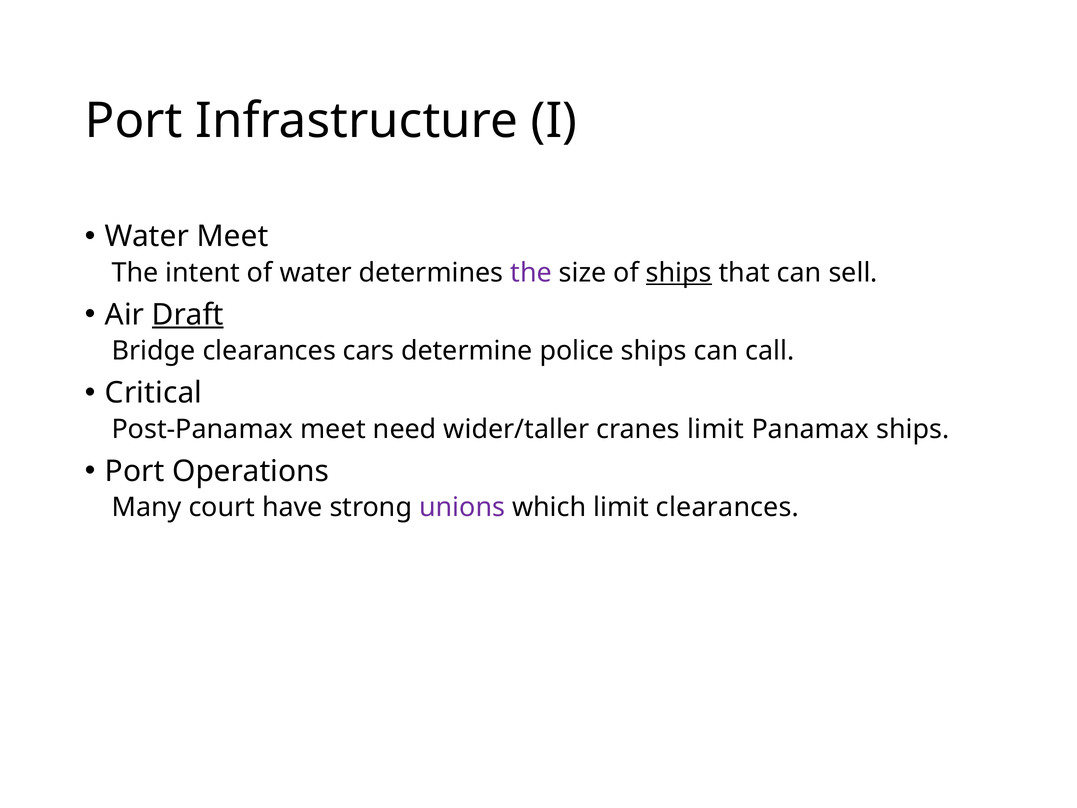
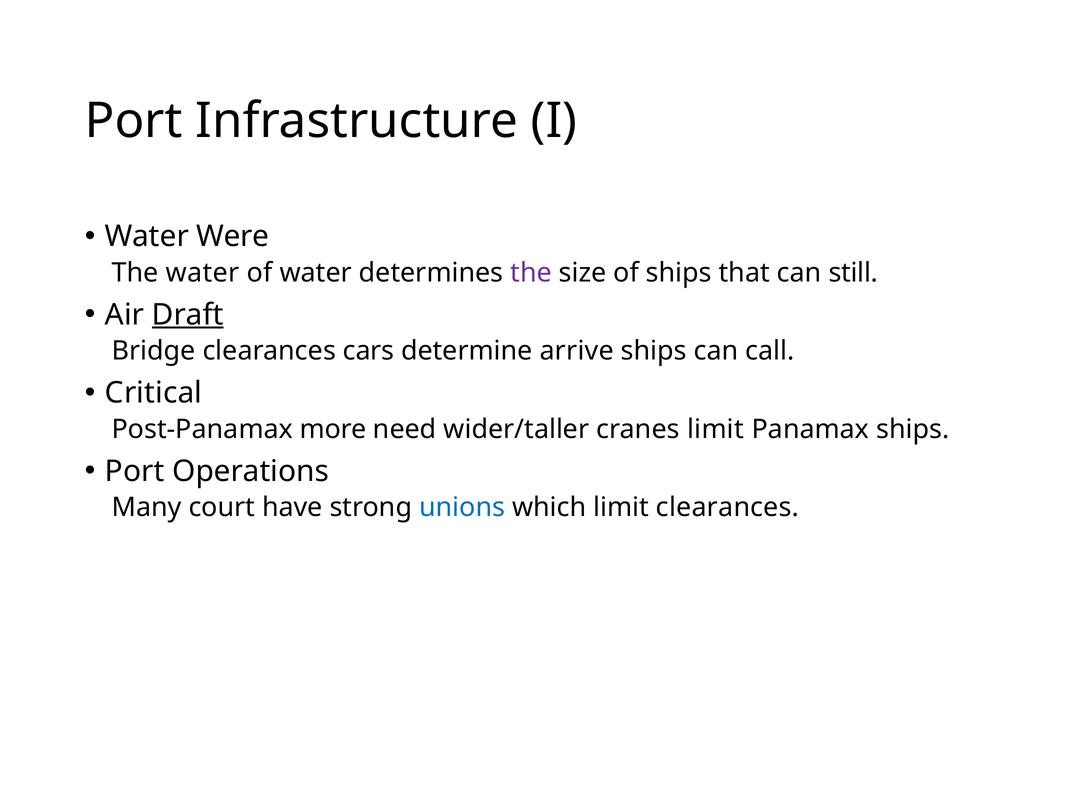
Water Meet: Meet -> Were
The intent: intent -> water
ships at (679, 273) underline: present -> none
sell: sell -> still
police: police -> arrive
Post-Panamax meet: meet -> more
unions colour: purple -> blue
